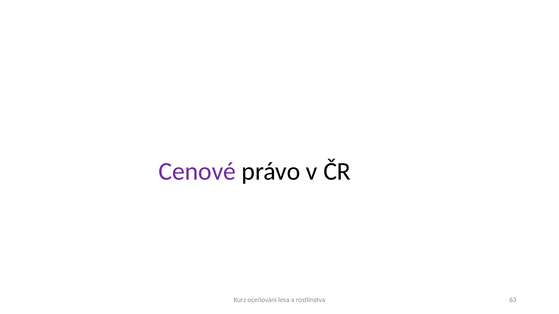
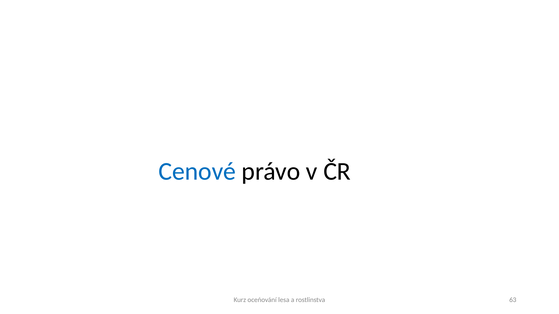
Cenové colour: purple -> blue
